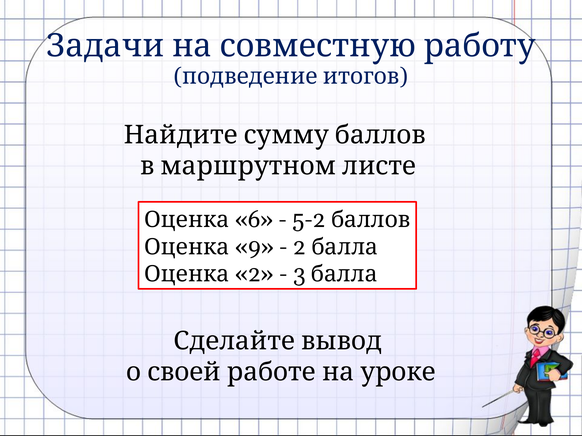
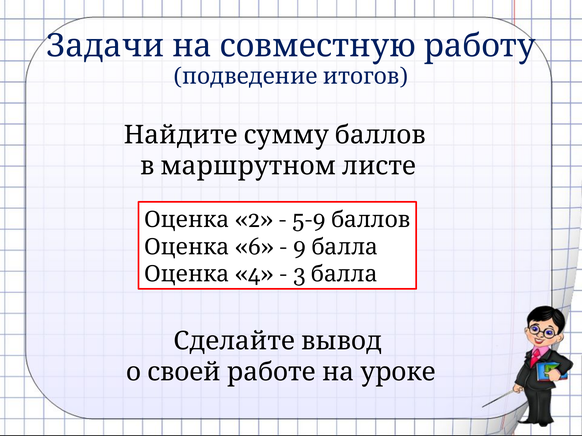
6: 6 -> 2
5-2: 5-2 -> 5-9
9: 9 -> 6
2 at (300, 247): 2 -> 9
2 at (254, 274): 2 -> 4
